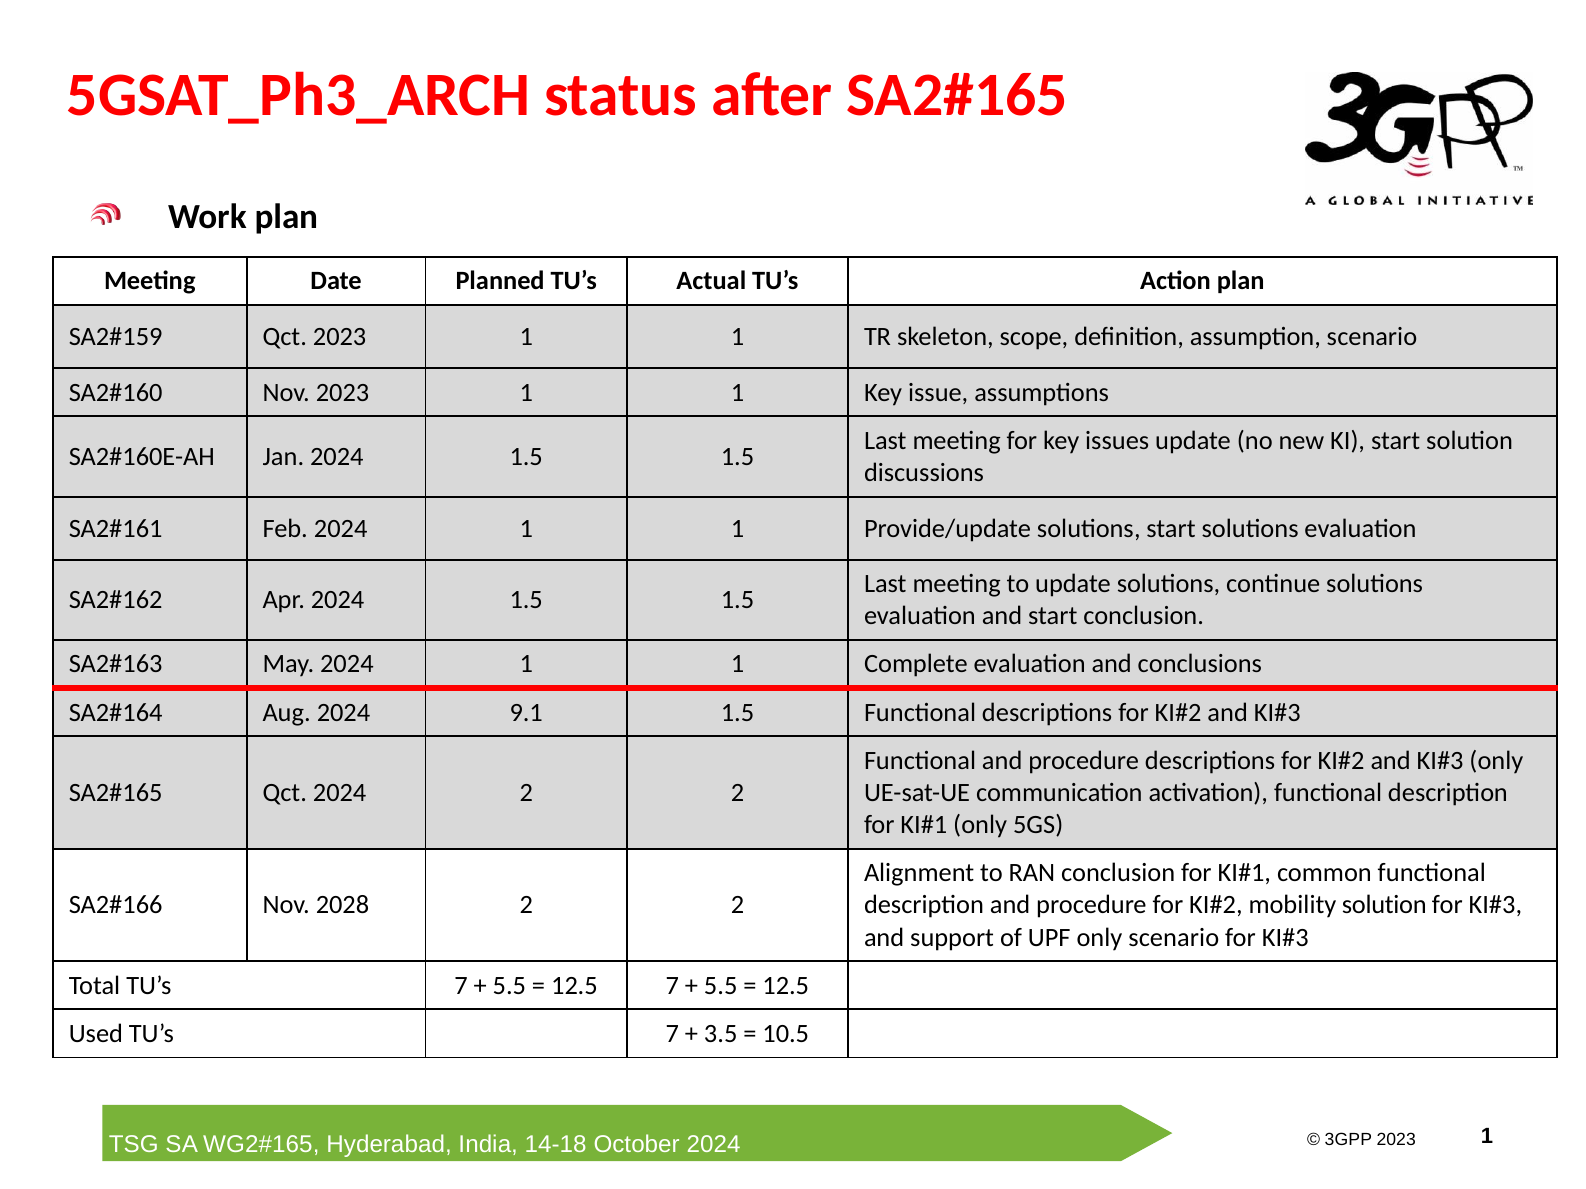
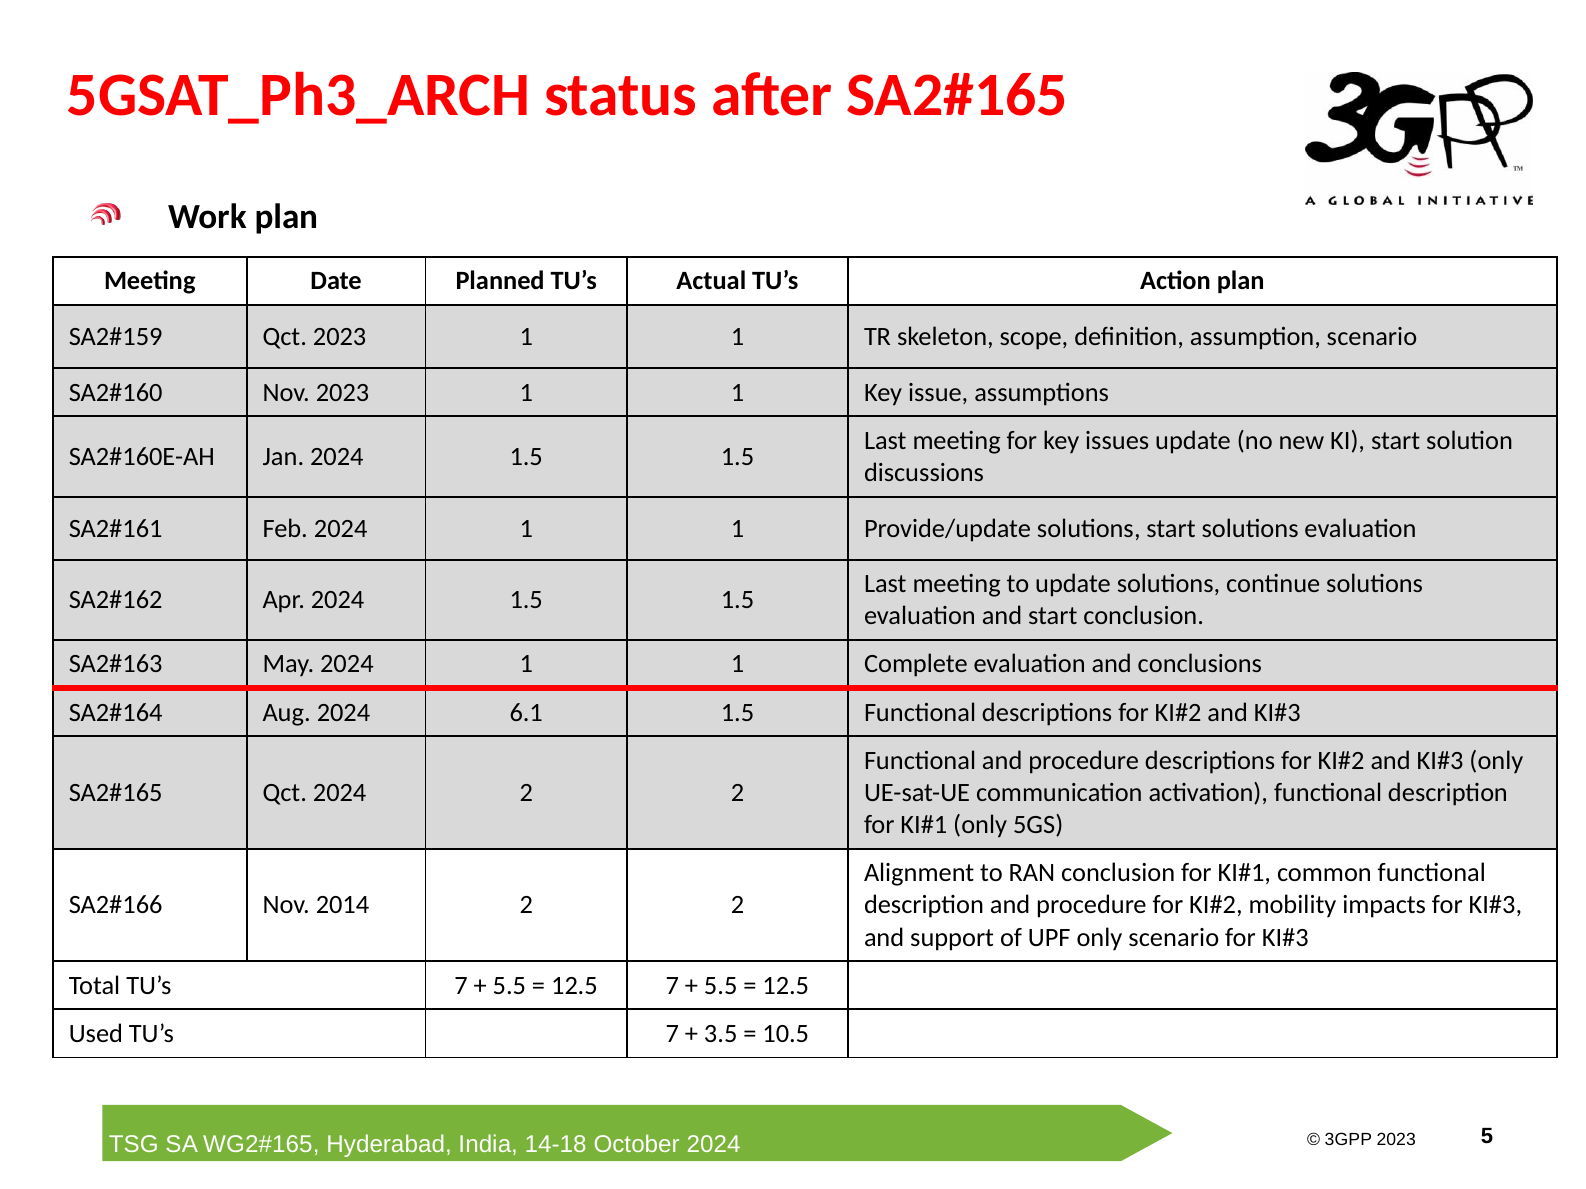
9.1: 9.1 -> 6.1
2028: 2028 -> 2014
mobility solution: solution -> impacts
1 at (1487, 1137): 1 -> 5
